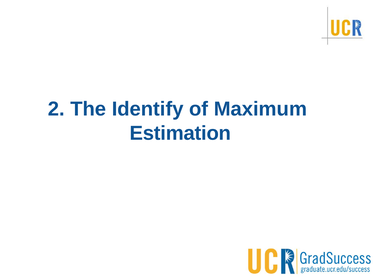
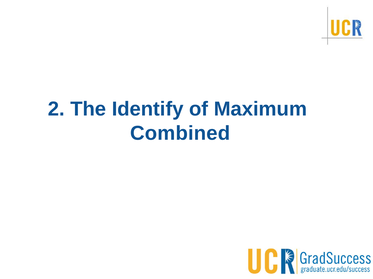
Estimation: Estimation -> Combined
